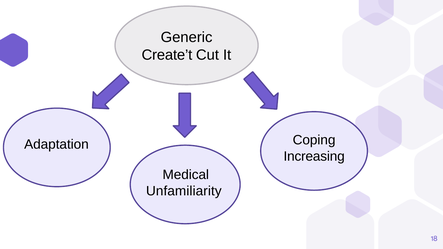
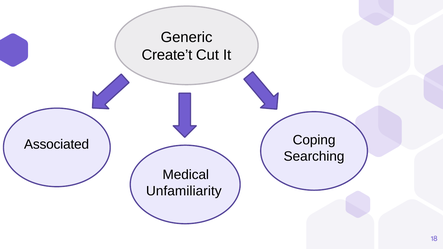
Adaptation: Adaptation -> Associated
Increasing: Increasing -> Searching
